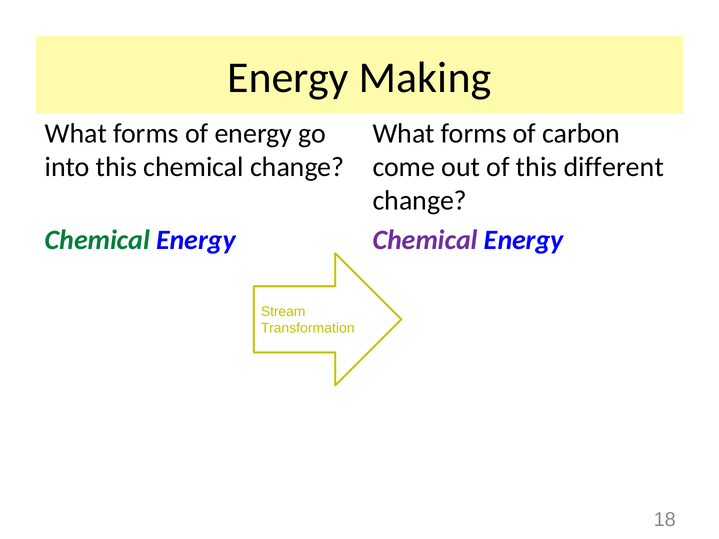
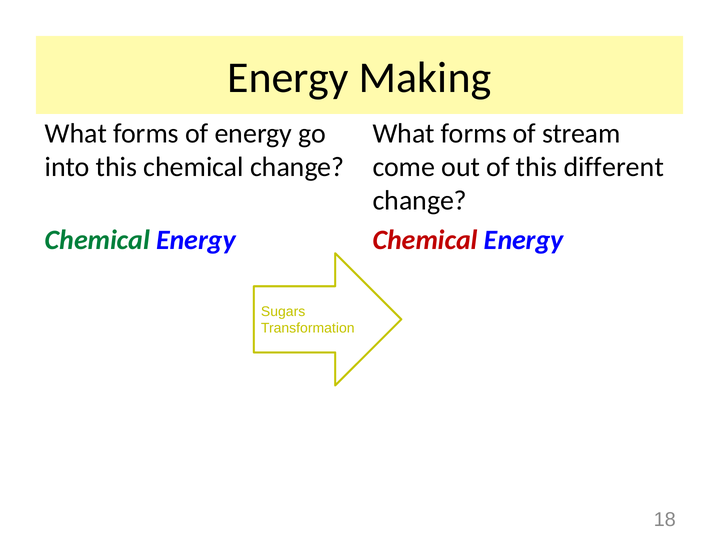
carbon: carbon -> stream
Chemical at (425, 240) colour: purple -> red
Stream: Stream -> Sugars
